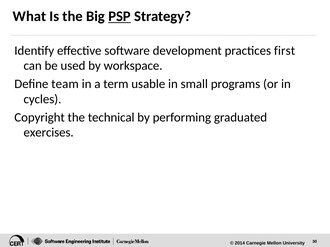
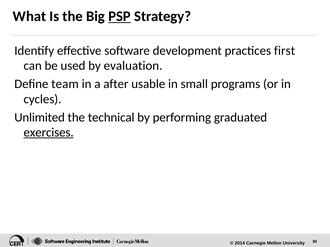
workspace: workspace -> evaluation
term: term -> after
Copyright: Copyright -> Unlimited
exercises underline: none -> present
